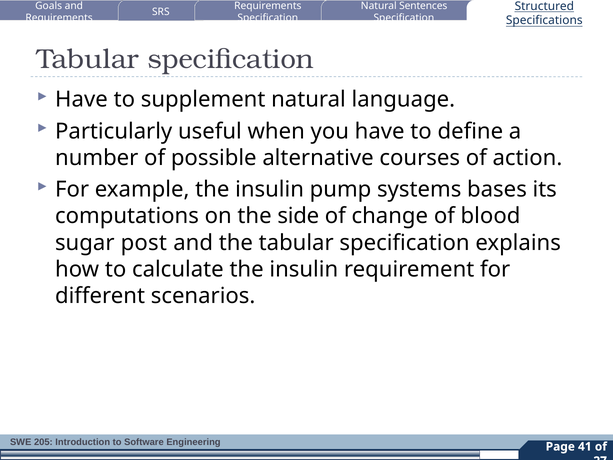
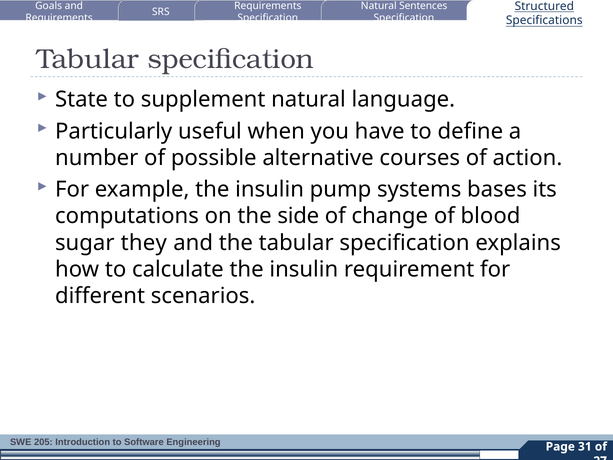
Have at (81, 100): Have -> State
post: post -> they
41: 41 -> 31
